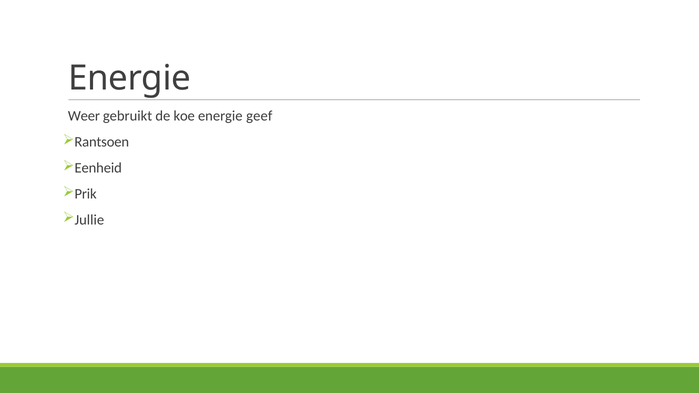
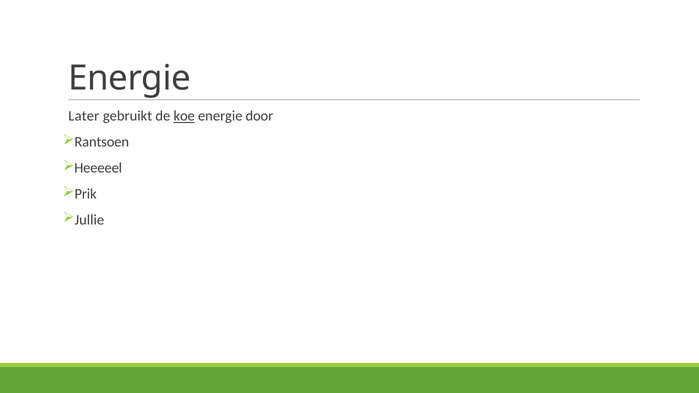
Weer: Weer -> Later
koe underline: none -> present
geef: geef -> door
Eenheid: Eenheid -> Heeeeel
